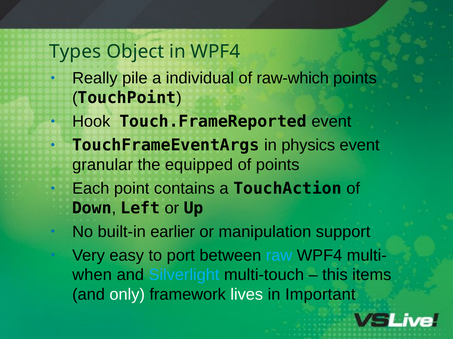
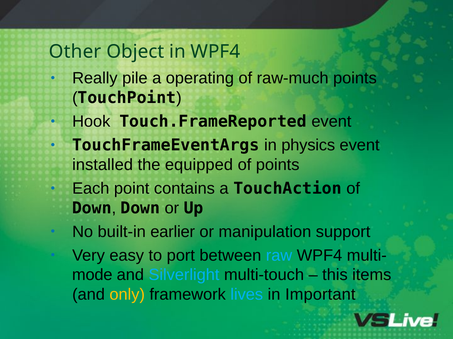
Types: Types -> Other
individual: individual -> operating
raw-which: raw-which -> raw-much
granular: granular -> installed
Down Left: Left -> Down
when: when -> mode
only colour: white -> yellow
lives colour: white -> light blue
